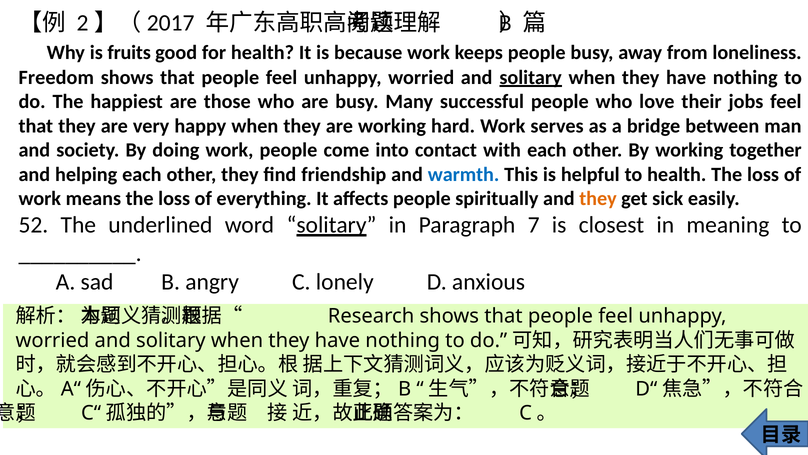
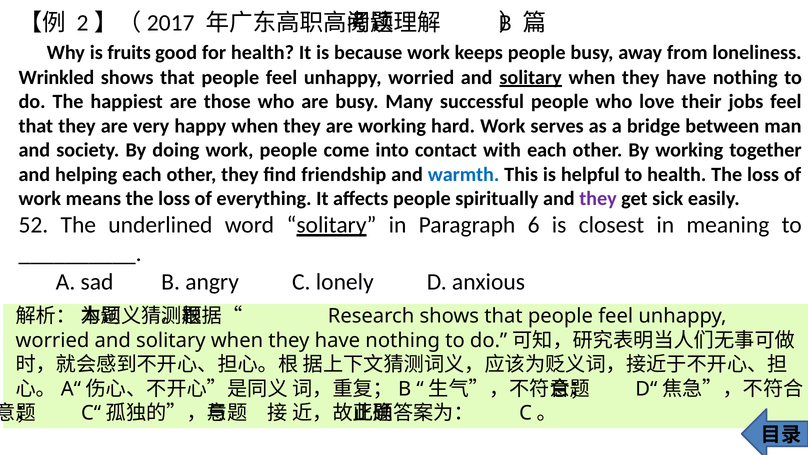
Freedom: Freedom -> Wrinkled
they at (598, 198) colour: orange -> purple
7: 7 -> 6
